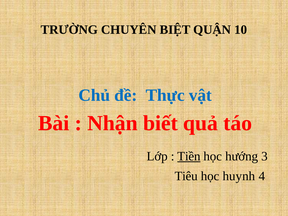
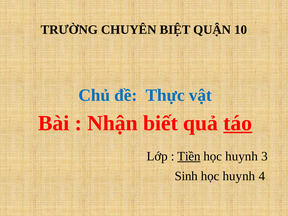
táo underline: none -> present
hướng at (242, 156): hướng -> huynh
Tiêu: Tiêu -> Sinh
